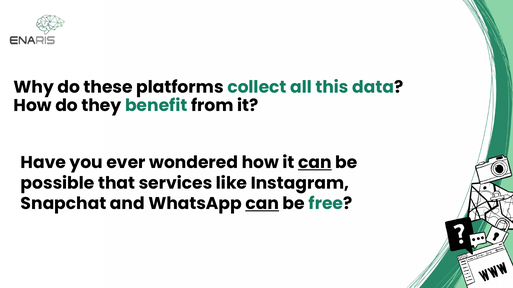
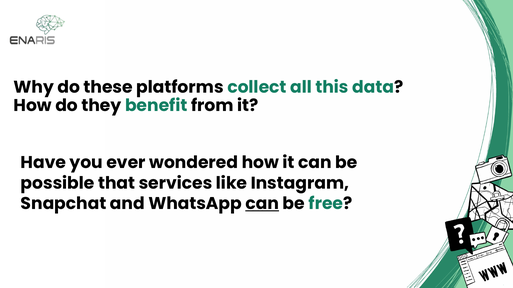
can at (315, 163) underline: present -> none
